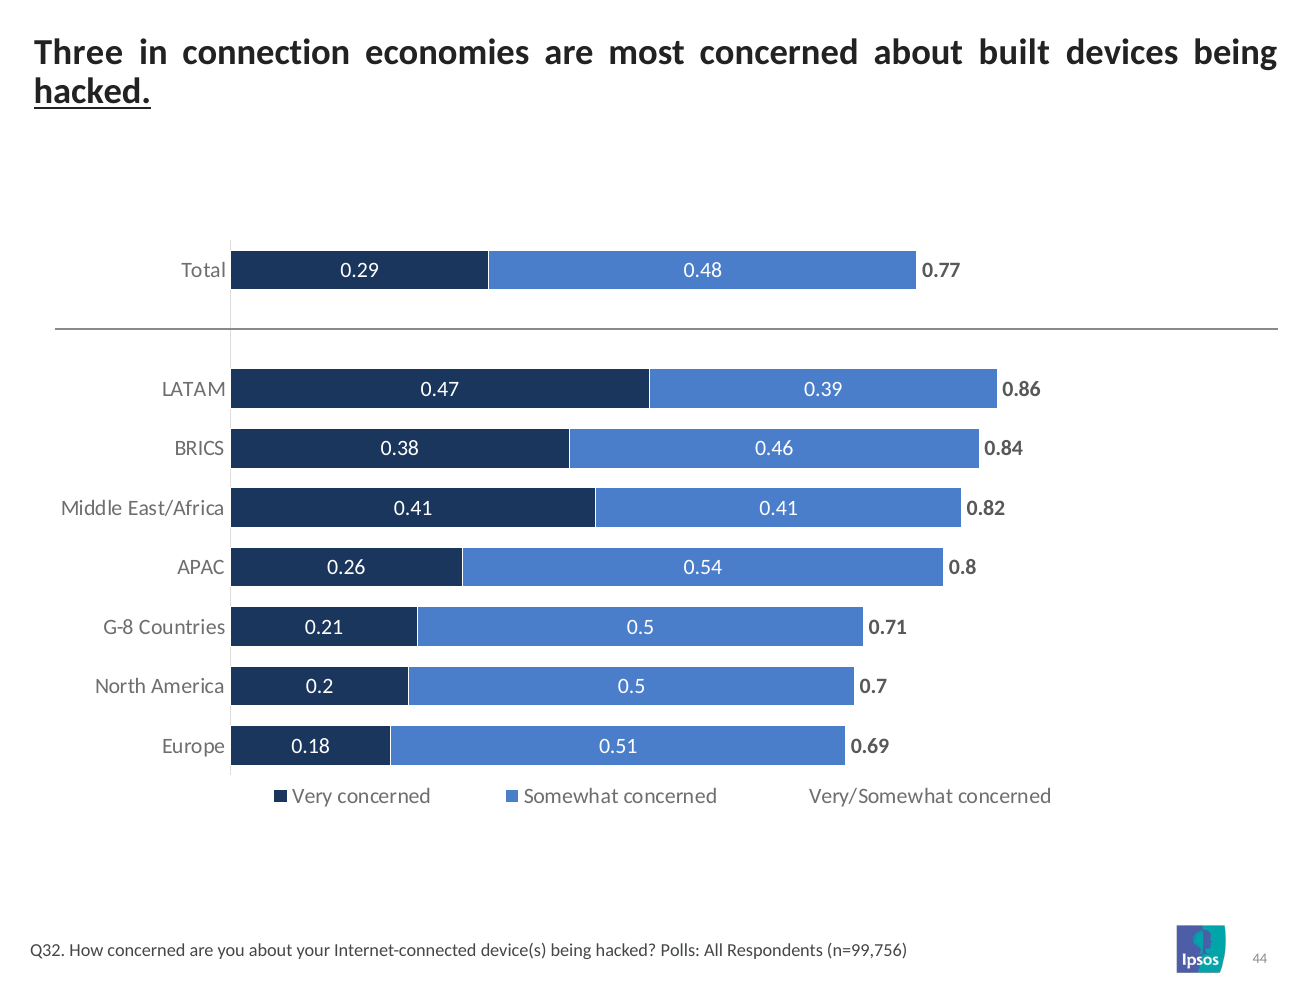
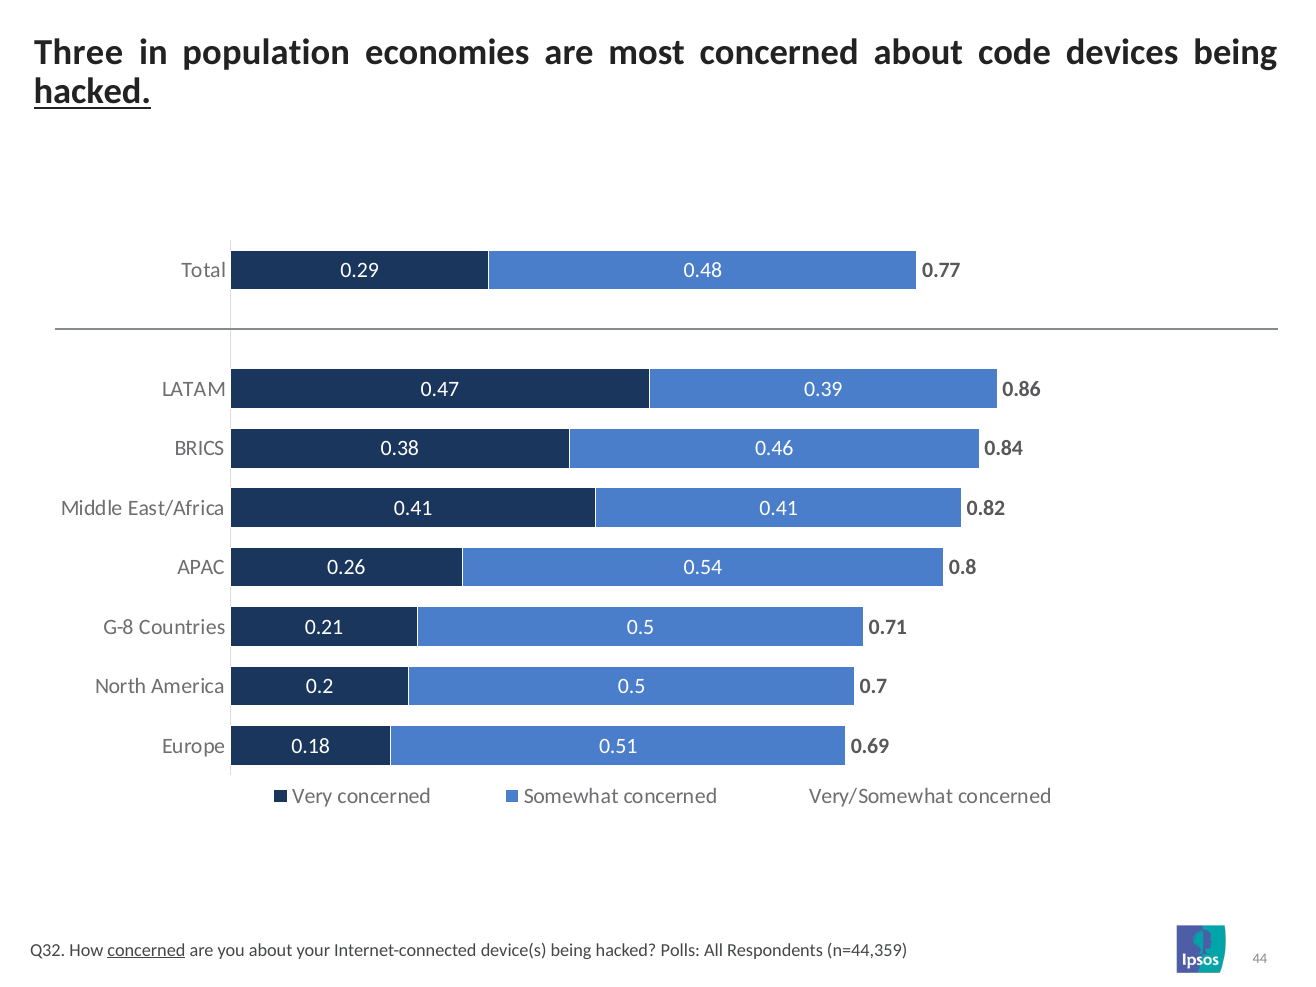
connection: connection -> population
built: built -> code
concerned at (146, 950) underline: none -> present
n=99,756: n=99,756 -> n=44,359
